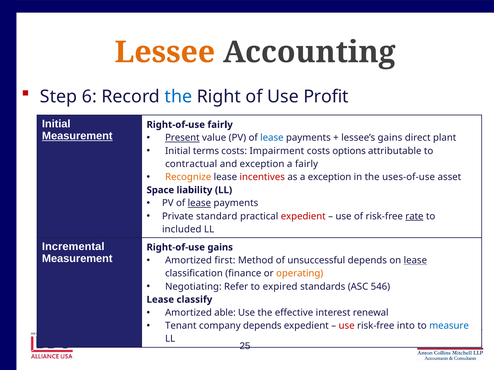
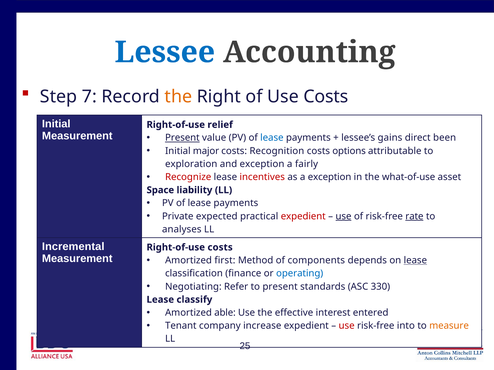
Lessee colour: orange -> blue
6: 6 -> 7
the at (178, 97) colour: blue -> orange
Use Profit: Profit -> Costs
Right-of-use fairly: fairly -> relief
Measurement at (77, 136) underline: present -> none
plant: plant -> been
terms: terms -> major
Impairment: Impairment -> Recognition
contractual: contractual -> exploration
Recognize colour: orange -> red
uses-of-use: uses-of-use -> what-of-use
lease at (199, 203) underline: present -> none
standard: standard -> expected
use at (344, 216) underline: none -> present
included: included -> analyses
Right-of-use gains: gains -> costs
unsuccessful: unsuccessful -> components
operating colour: orange -> blue
to expired: expired -> present
546: 546 -> 330
renewal: renewal -> entered
company depends: depends -> increase
measure colour: blue -> orange
